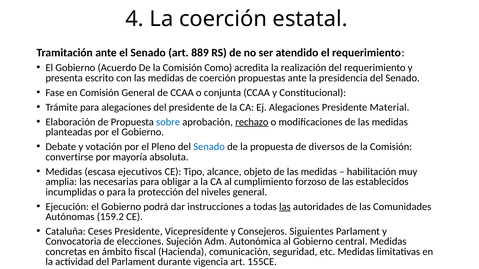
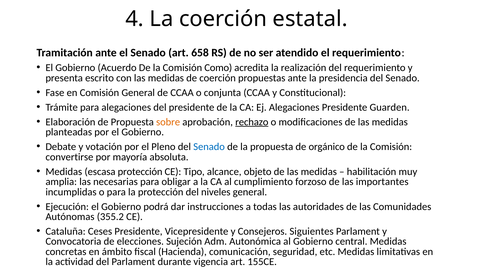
889: 889 -> 658
Material: Material -> Guarden
sobre colour: blue -> orange
diversos: diversos -> orgánico
escasa ejecutivos: ejecutivos -> protección
establecidos: establecidos -> importantes
las at (285, 207) underline: present -> none
159.2: 159.2 -> 355.2
